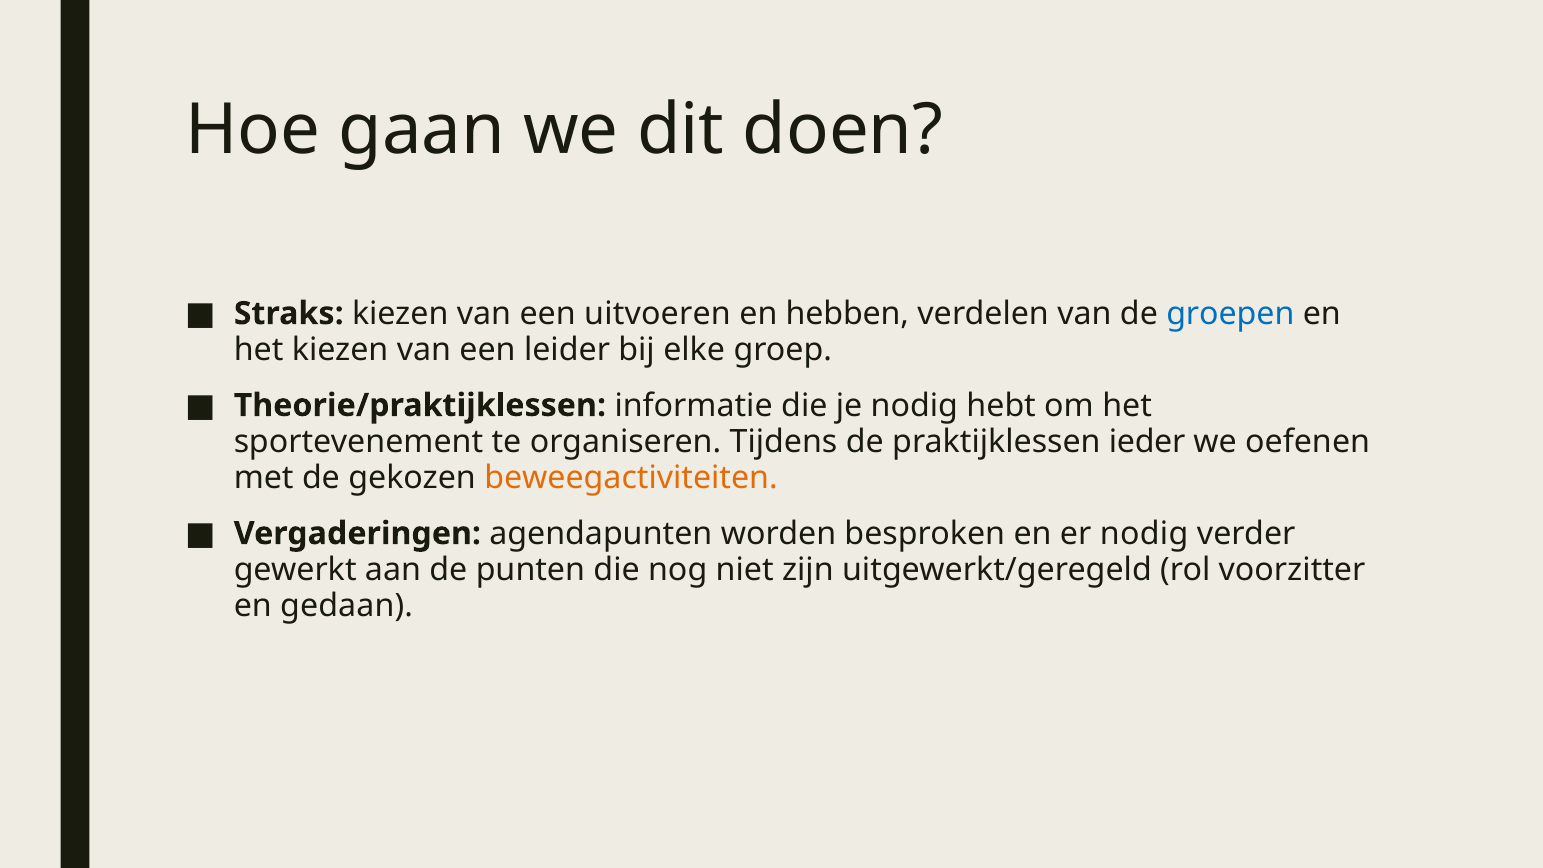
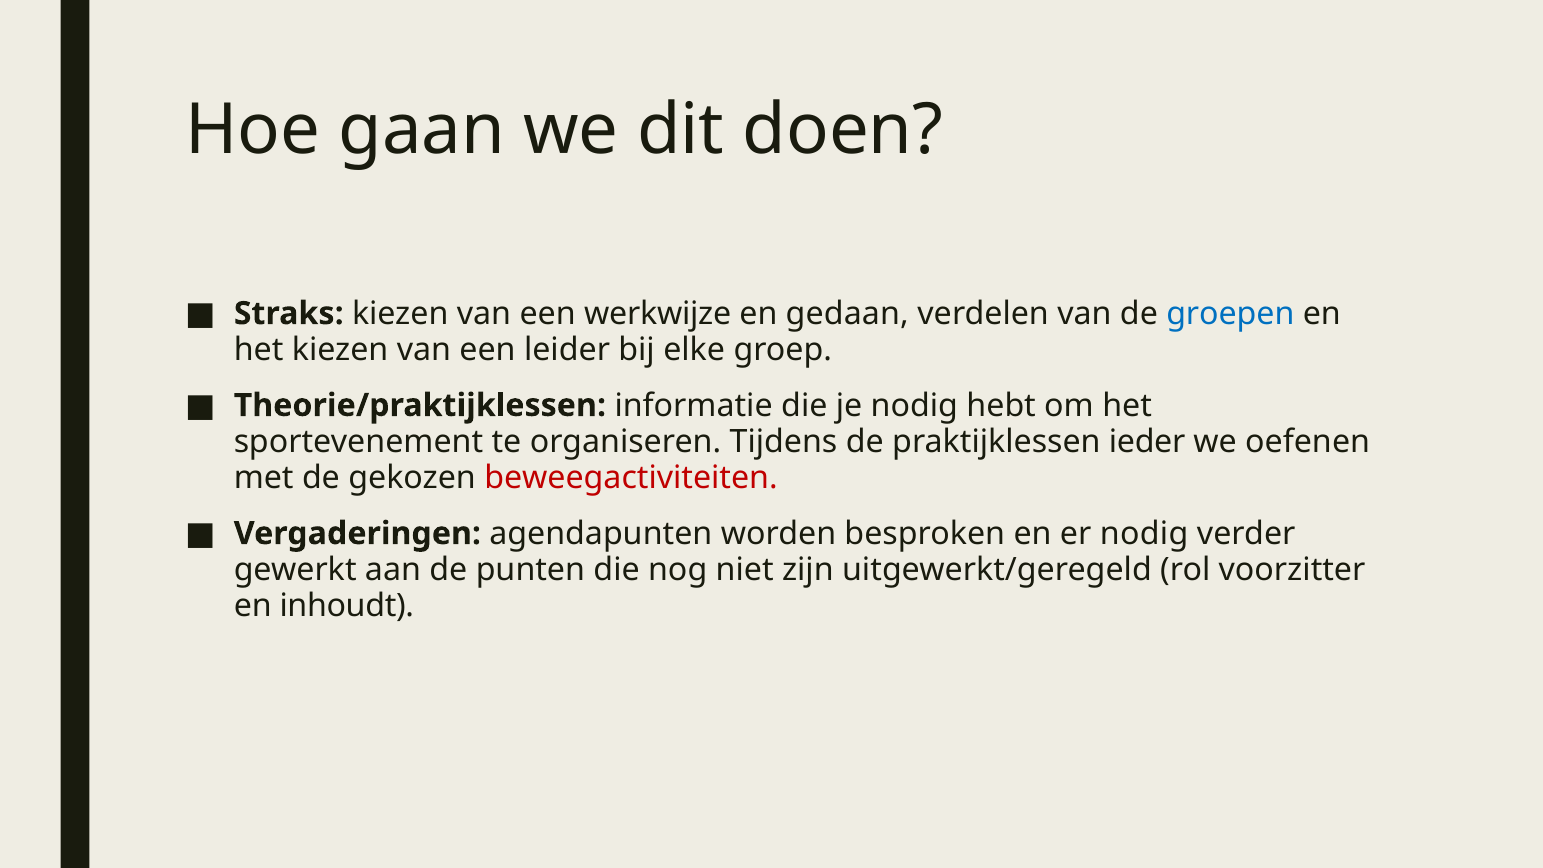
uitvoeren: uitvoeren -> werkwijze
hebben: hebben -> gedaan
beweegactiviteiten colour: orange -> red
gedaan: gedaan -> inhoudt
